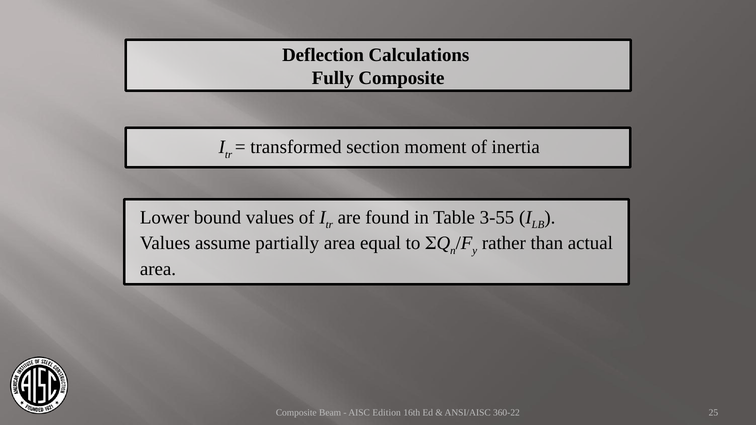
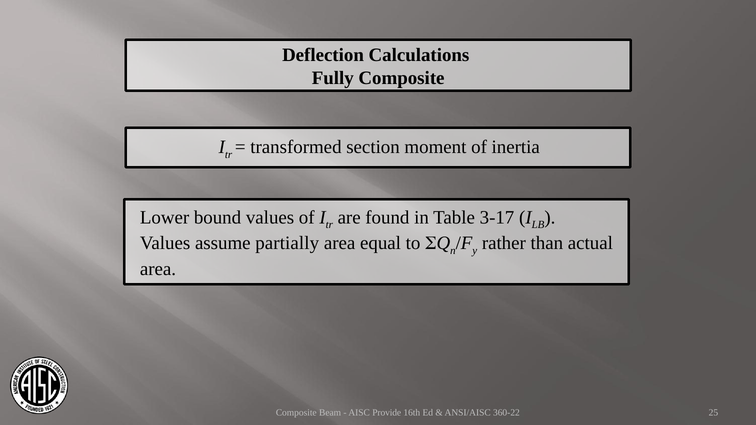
3-55: 3-55 -> 3-17
Edition: Edition -> Provide
